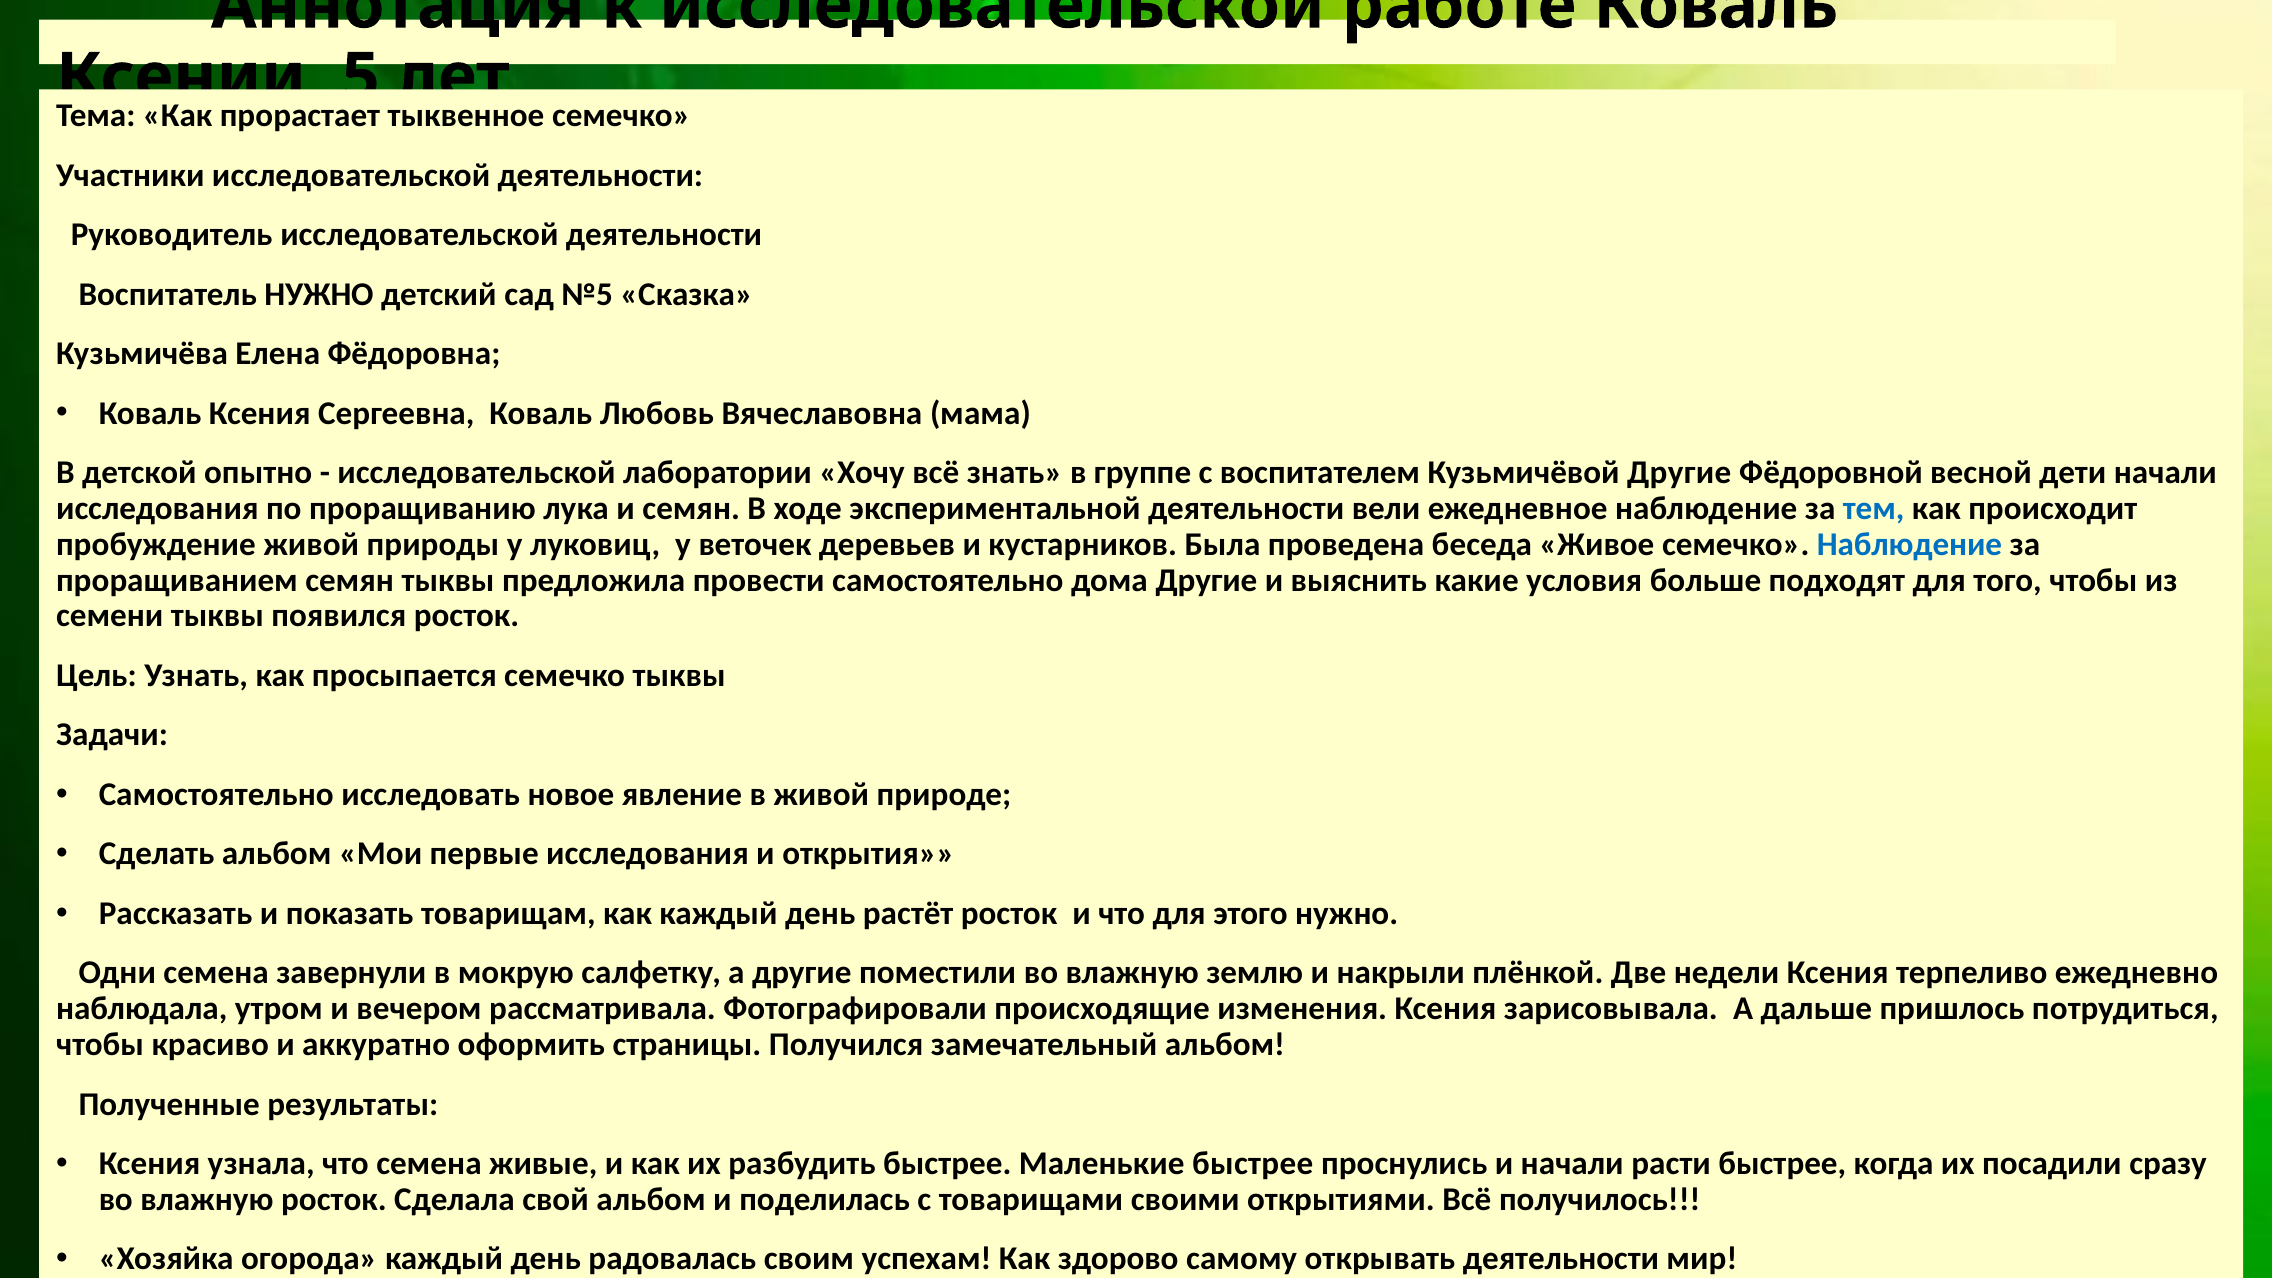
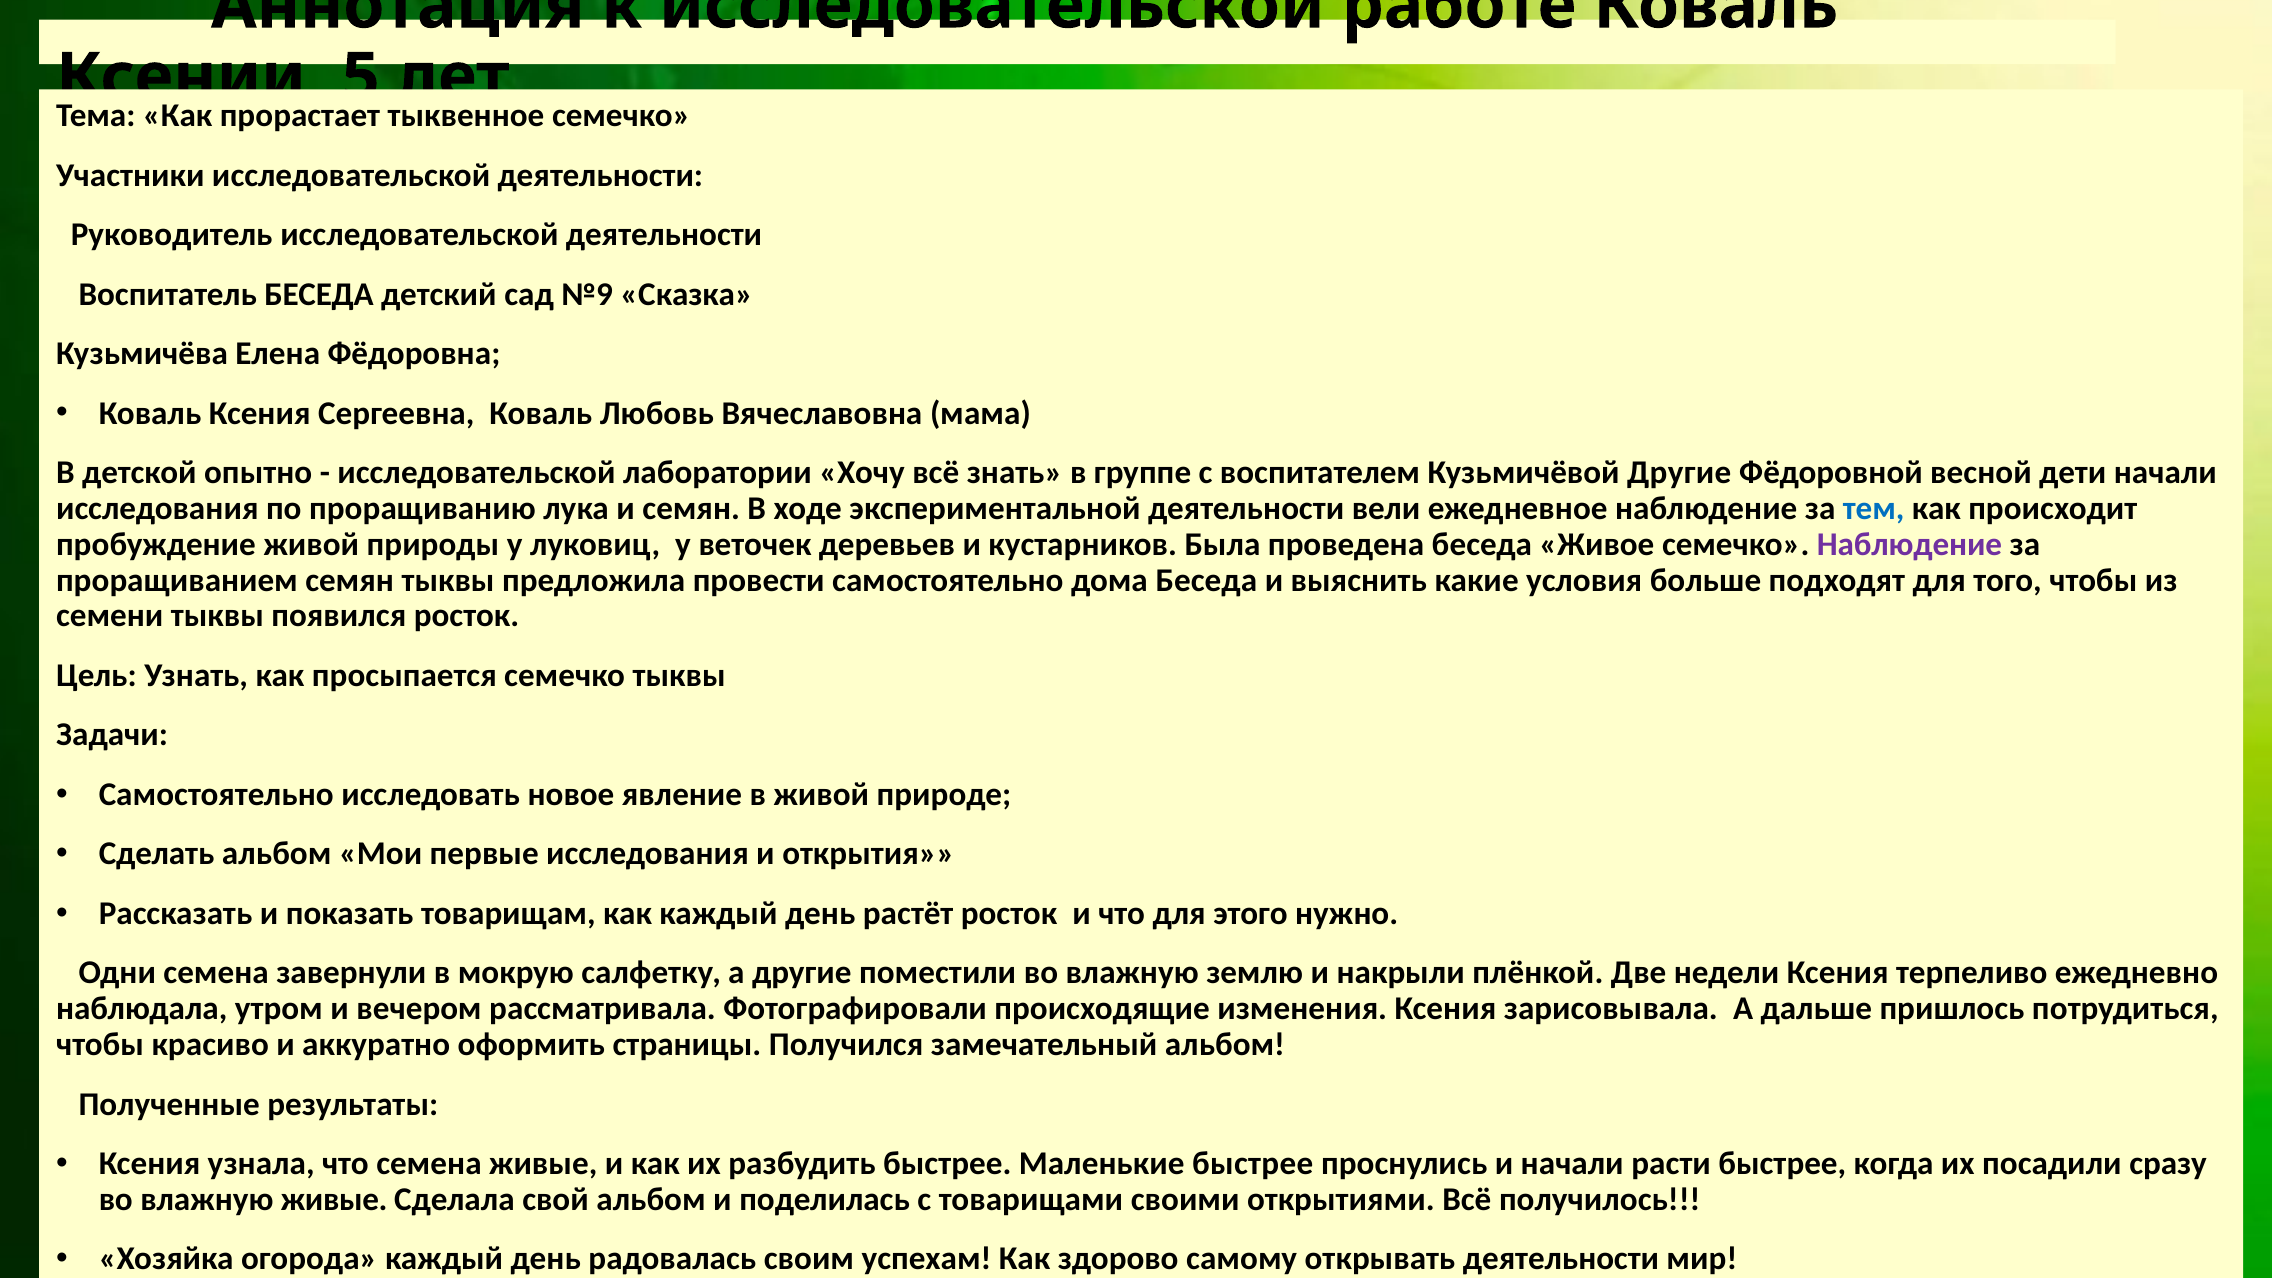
Воспитатель НУЖНО: НУЖНО -> БЕСЕДА
№5: №5 -> №9
Наблюдение at (1909, 544) colour: blue -> purple
дома Другие: Другие -> Беседа
влажную росток: росток -> живые
